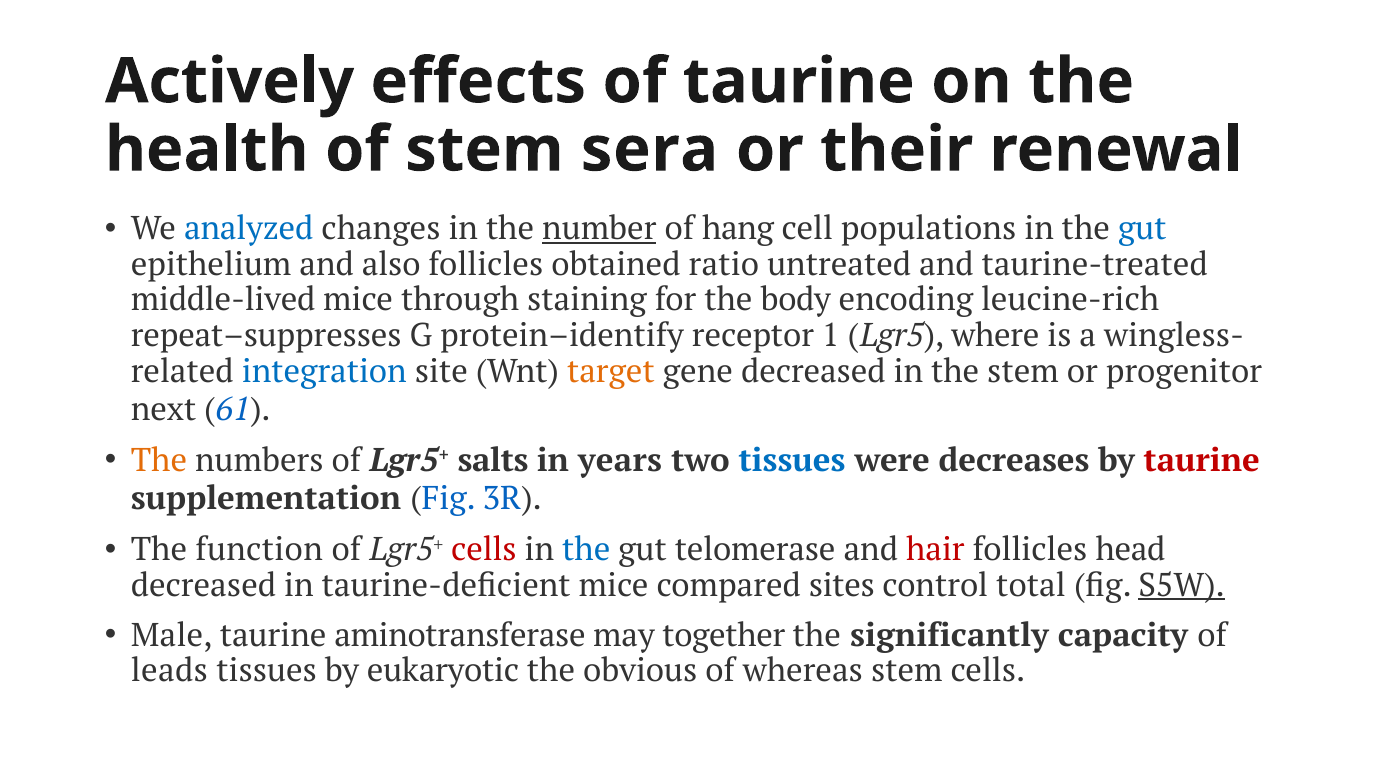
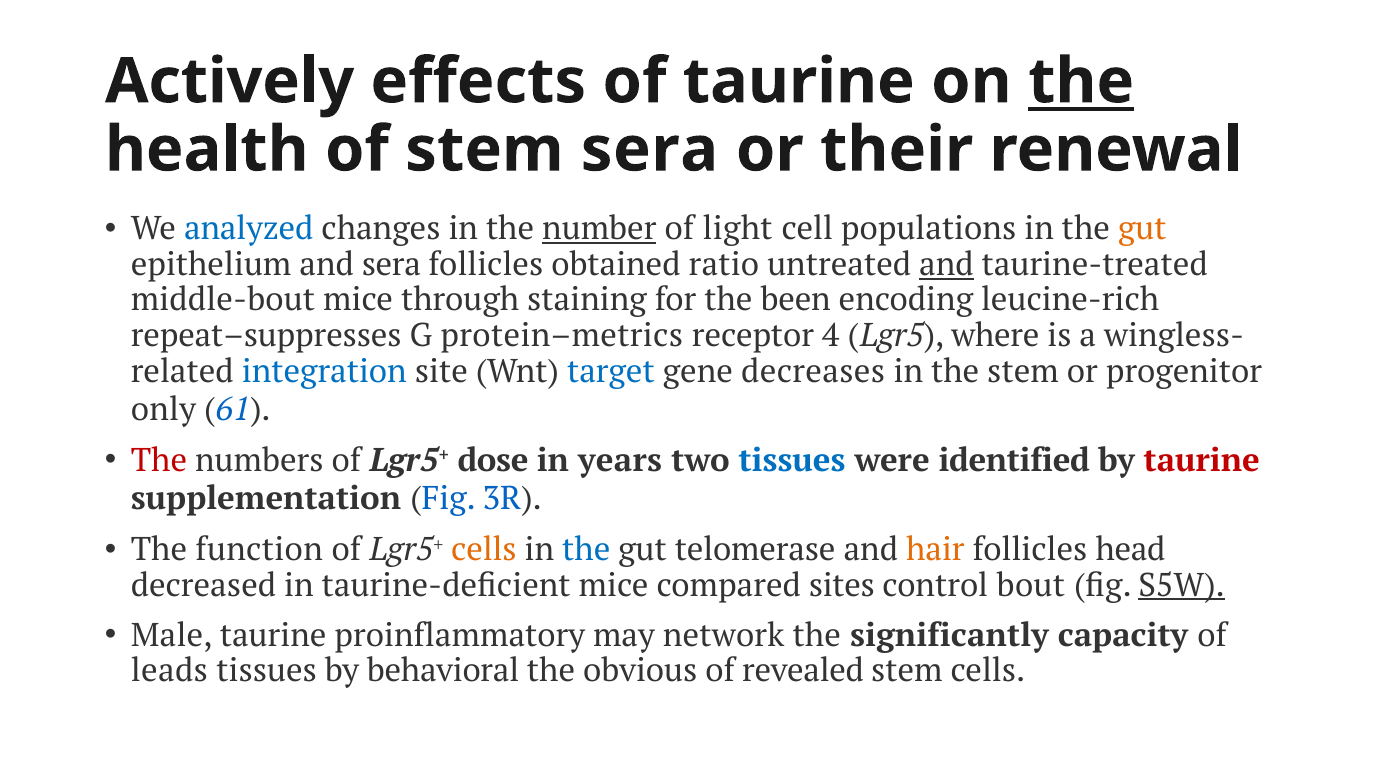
the at (1081, 82) underline: none -> present
hang: hang -> light
gut at (1142, 229) colour: blue -> orange
and also: also -> sera
and at (946, 265) underline: none -> present
middle-lived: middle-lived -> middle-bout
body: body -> been
protein–identify: protein–identify -> protein–metrics
1: 1 -> 4
target colour: orange -> blue
gene decreased: decreased -> decreases
next: next -> only
The at (159, 461) colour: orange -> red
salts: salts -> dose
decreases: decreases -> identified
cells at (484, 550) colour: red -> orange
hair colour: red -> orange
total: total -> bout
aminotransferase: aminotransferase -> proinflammatory
together: together -> network
eukaryotic: eukaryotic -> behavioral
whereas: whereas -> revealed
